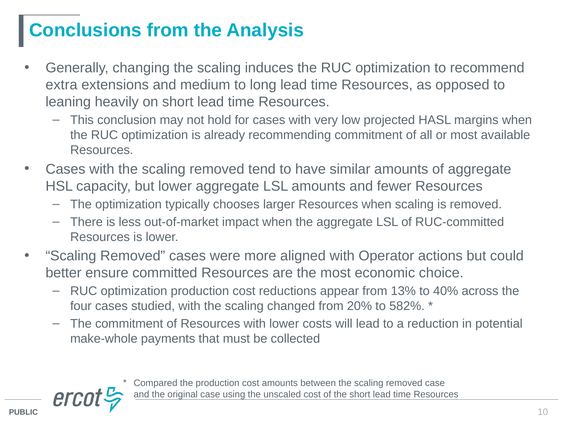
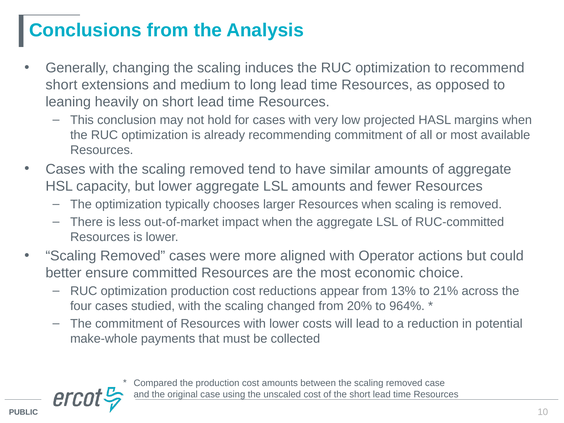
extra at (61, 85): extra -> short
40%: 40% -> 21%
582%: 582% -> 964%
